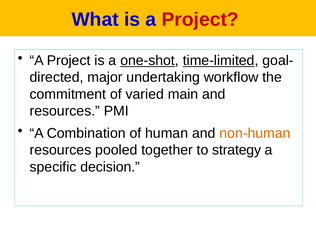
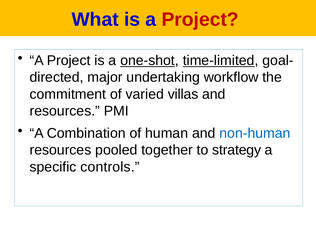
main: main -> villas
non-human colour: orange -> blue
decision: decision -> controls
